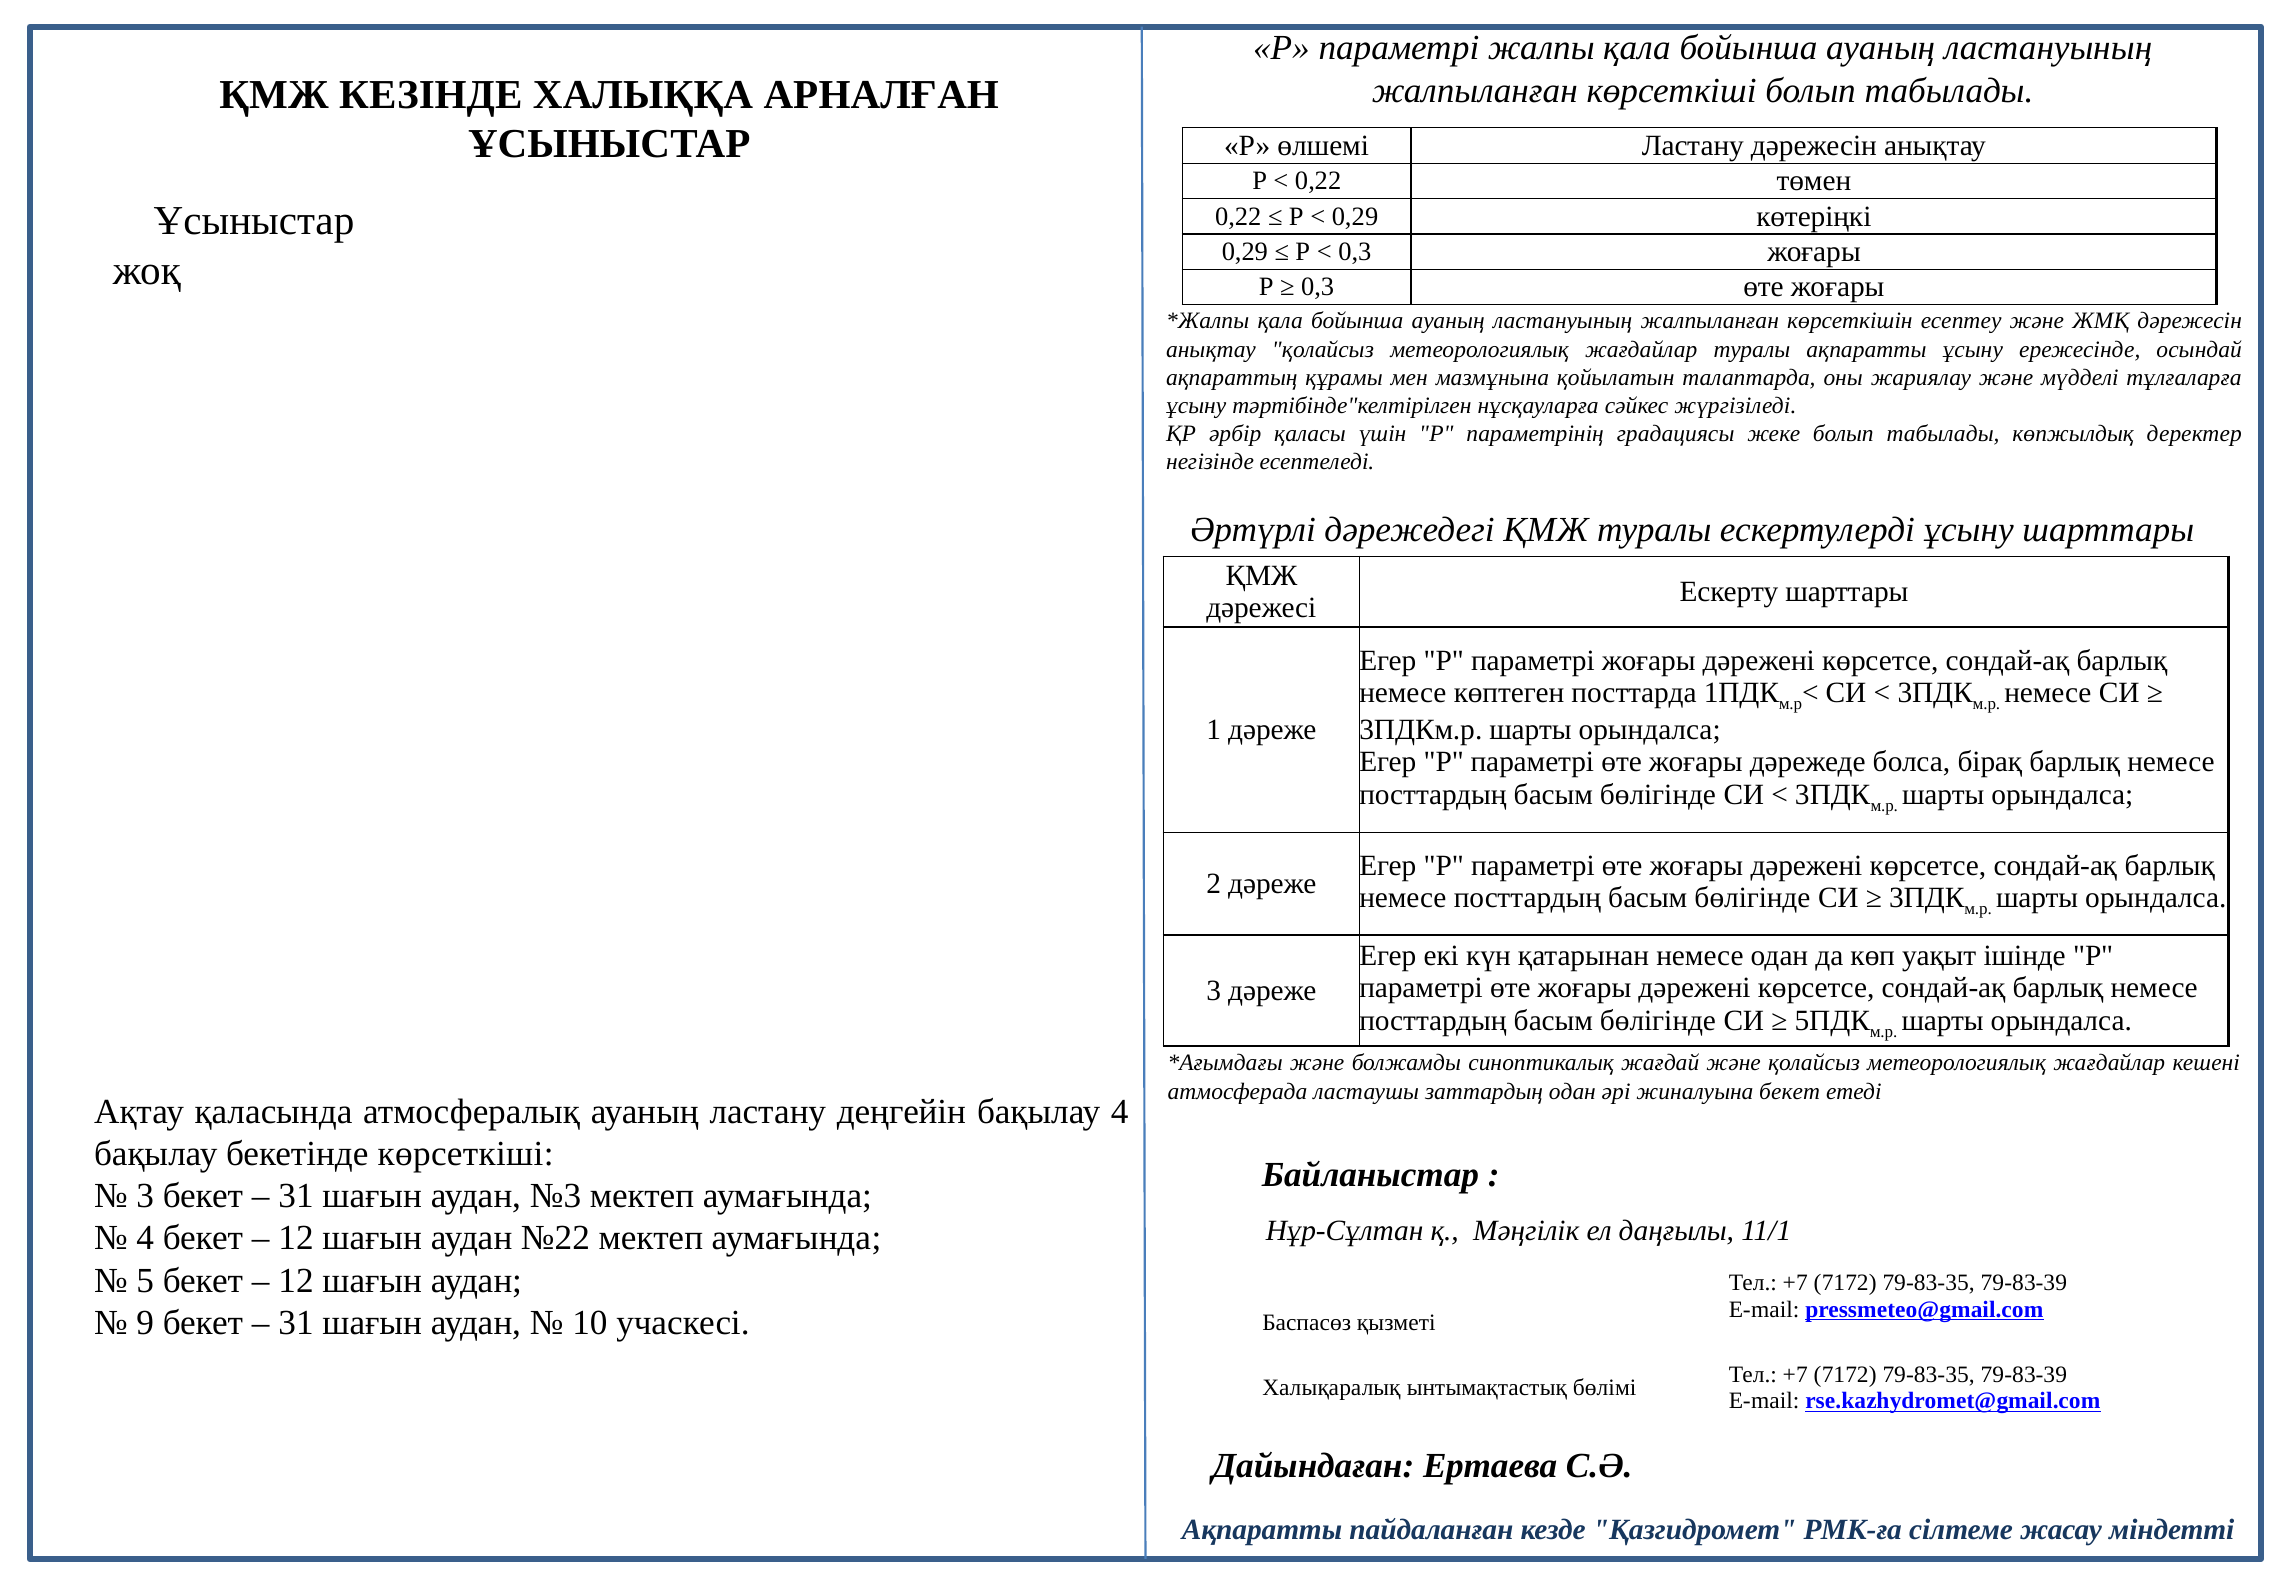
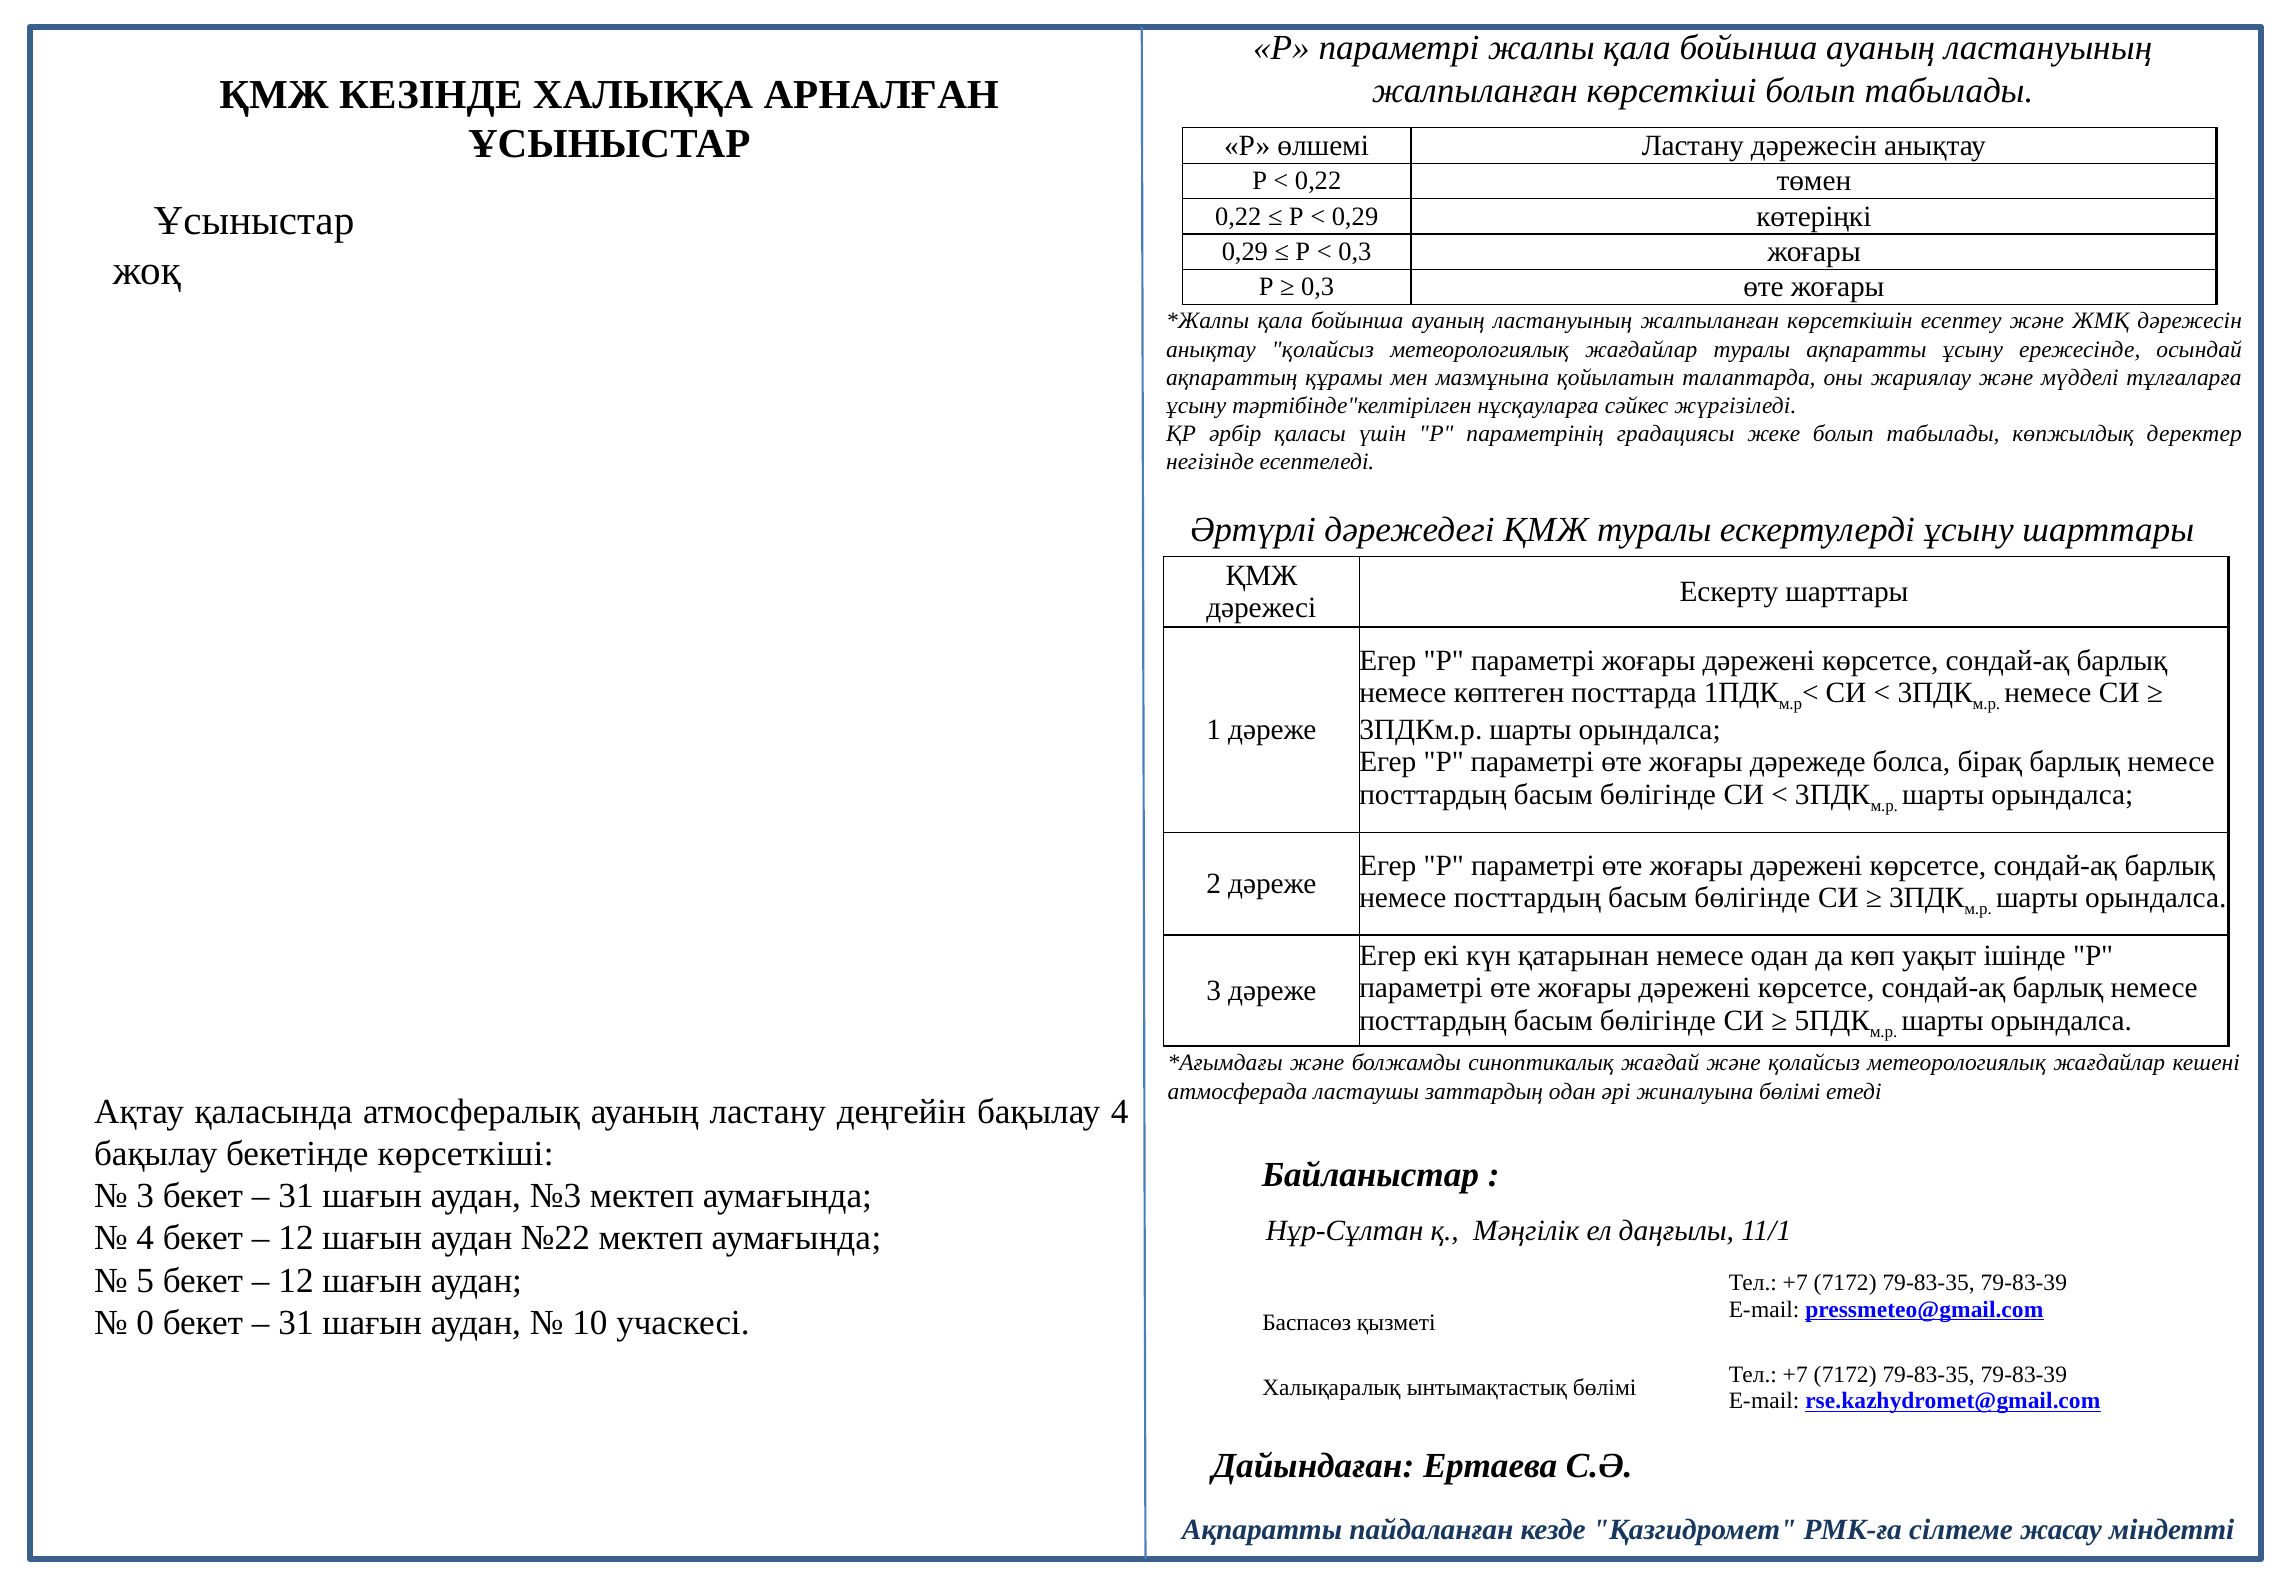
жиналуына бекет: бекет -> бөлімі
9: 9 -> 0
